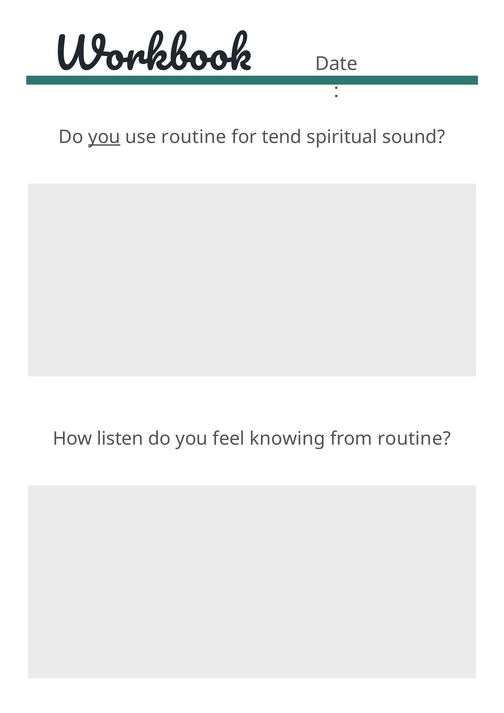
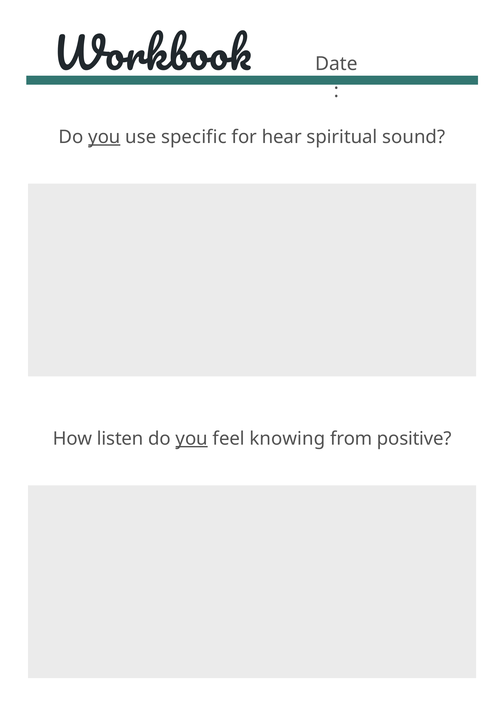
use routine: routine -> specific
tend: tend -> hear
you at (192, 439) underline: none -> present
from routine: routine -> positive
